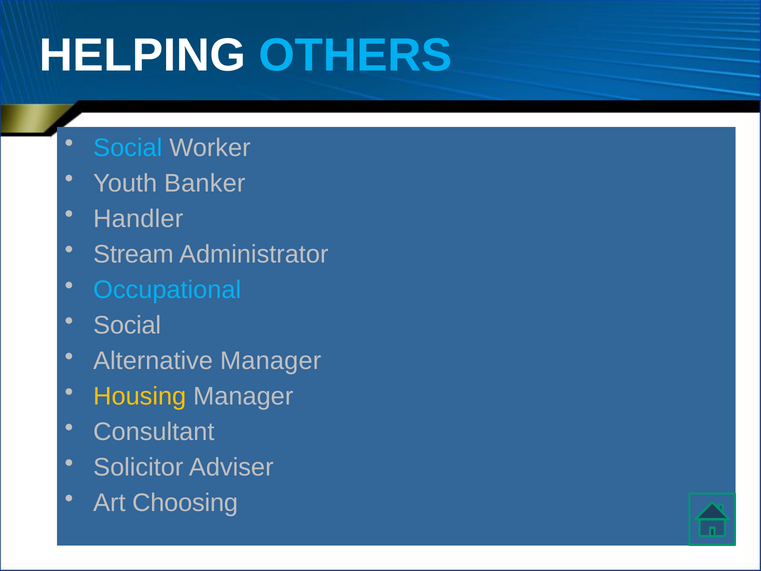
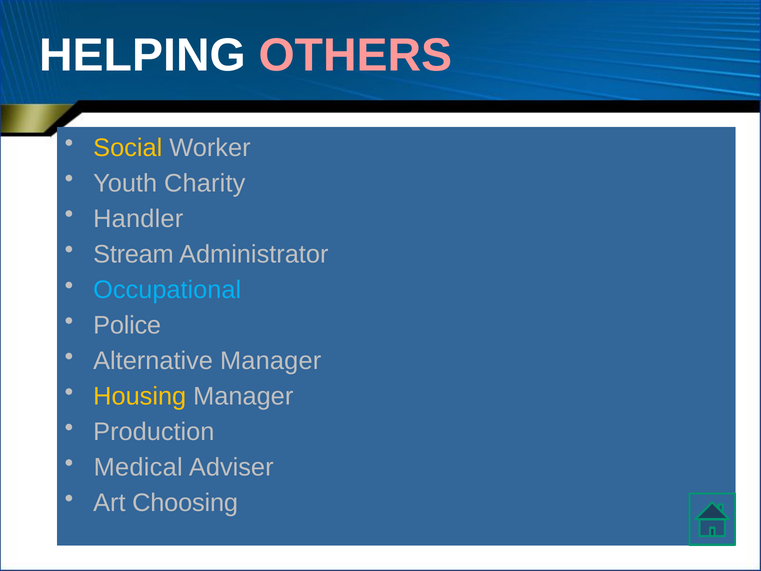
OTHERS colour: light blue -> pink
Social at (128, 148) colour: light blue -> yellow
Banker: Banker -> Charity
Social at (127, 325): Social -> Police
Consultant: Consultant -> Production
Solicitor: Solicitor -> Medical
